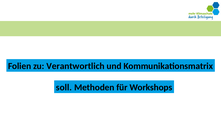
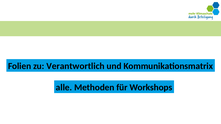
soll: soll -> alle
